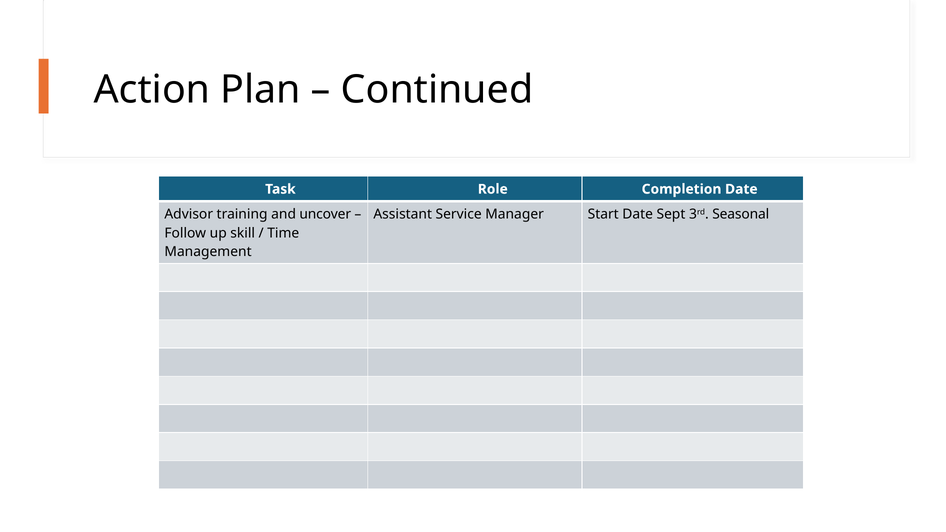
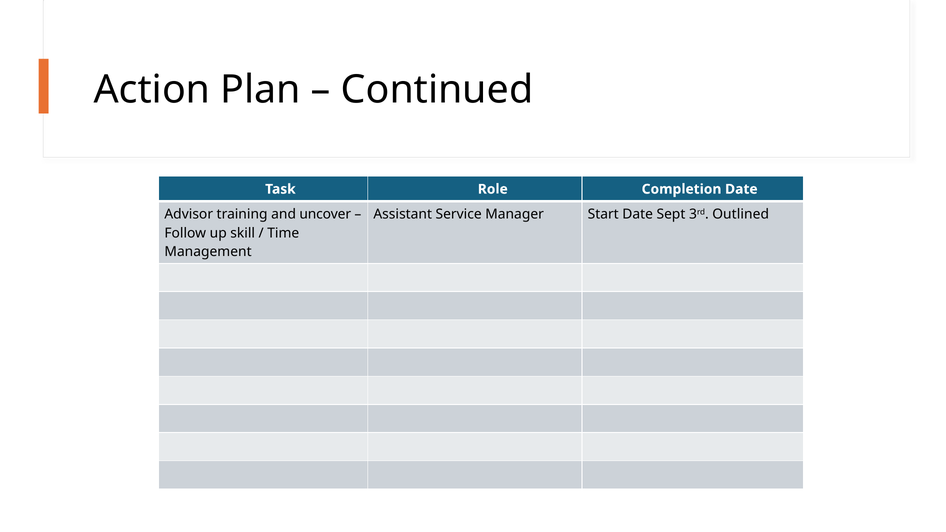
Seasonal: Seasonal -> Outlined
